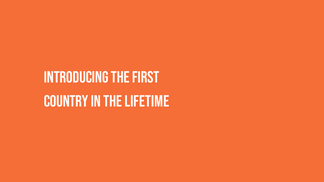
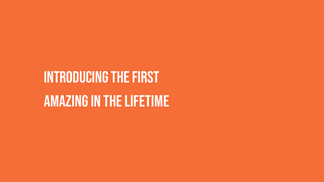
COUNTRY: COUNTRY -> AMAZING
